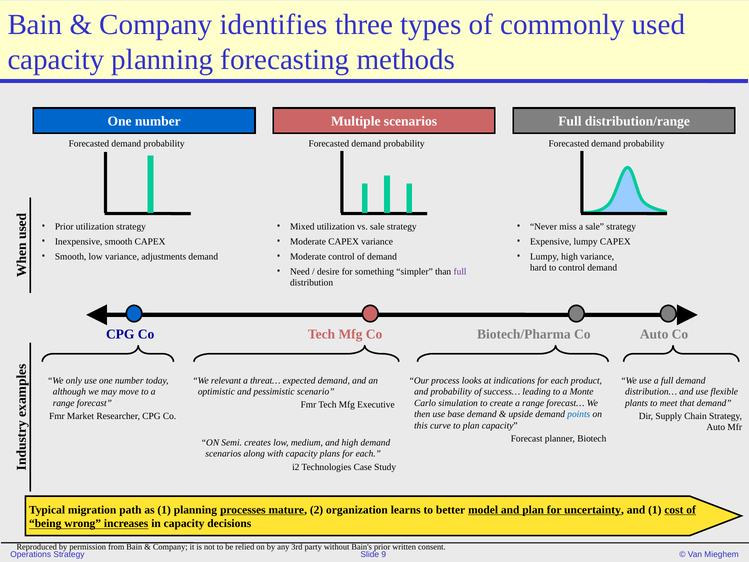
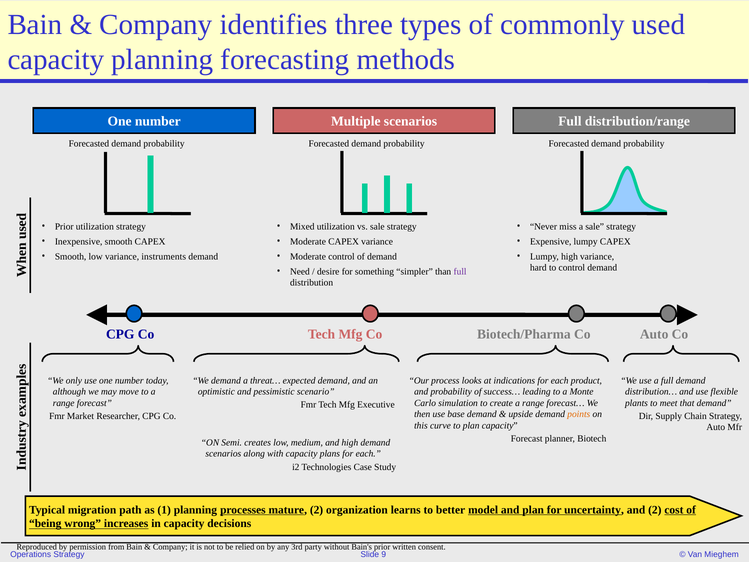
adjustments: adjustments -> instruments
We relevant: relevant -> demand
points colour: blue -> orange
and 1: 1 -> 2
